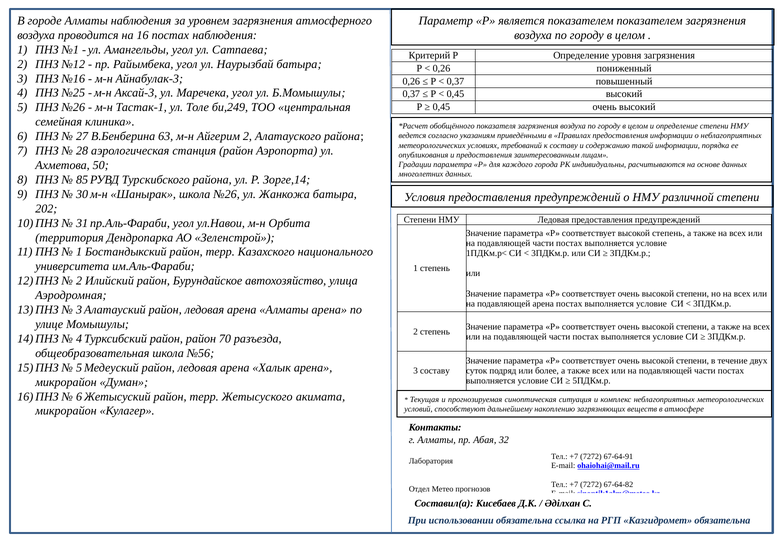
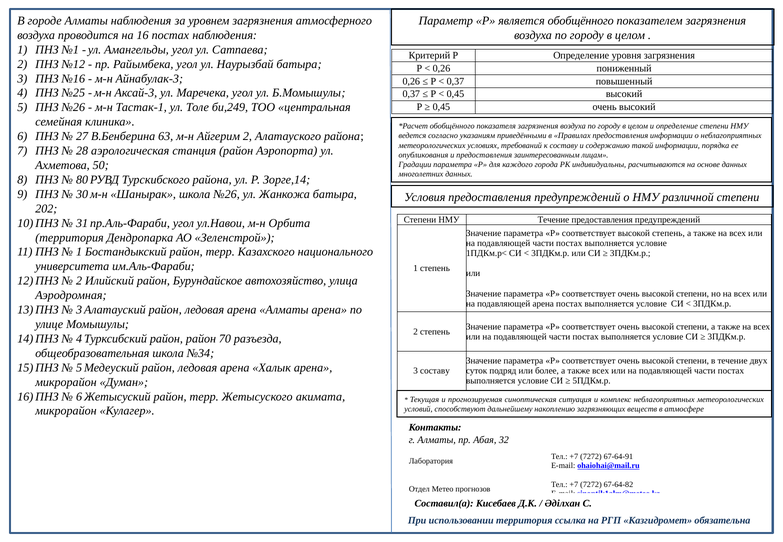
является показателем: показателем -> обобщённого
85: 85 -> 80
НМУ Ледовая: Ледовая -> Течение
№56: №56 -> №34
использовании обязательна: обязательна -> территория
